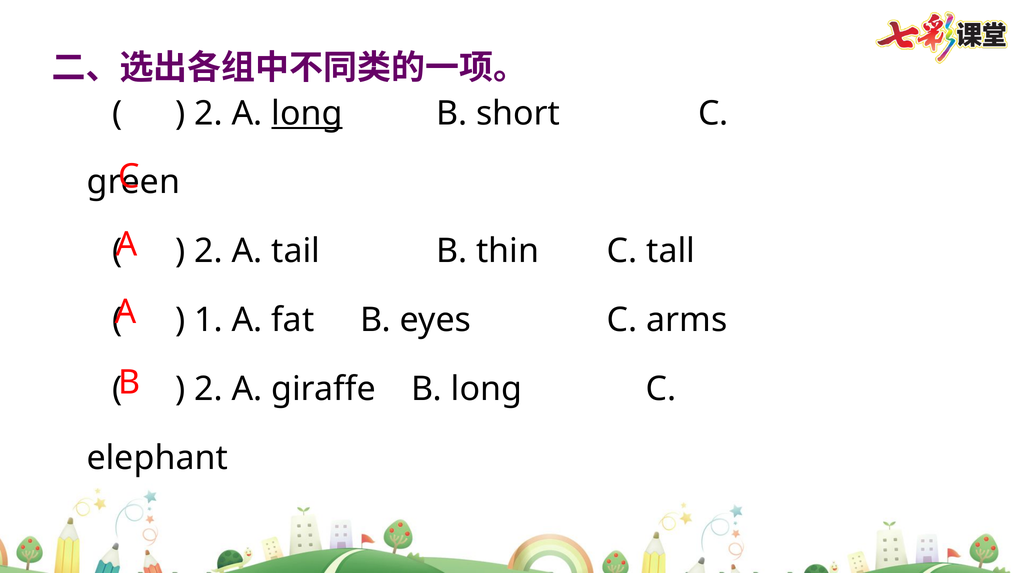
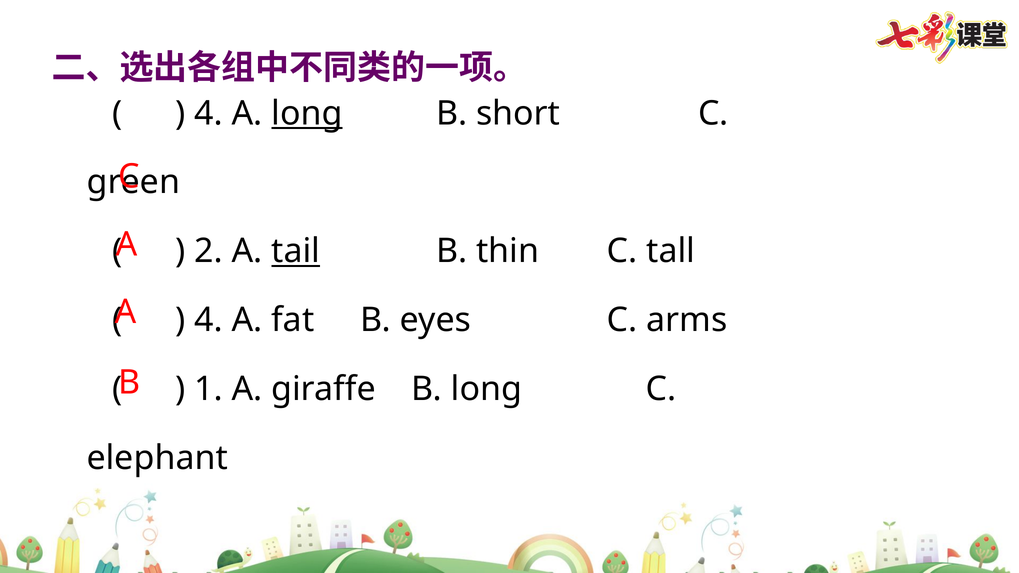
2 at (209, 113): 2 -> 4
tail underline: none -> present
1 at (209, 320): 1 -> 4
2 at (209, 389): 2 -> 1
